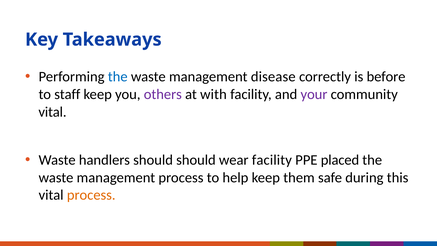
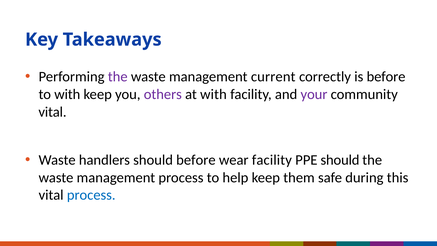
the at (118, 77) colour: blue -> purple
disease: disease -> current
to staff: staff -> with
should should: should -> before
PPE placed: placed -> should
process at (91, 195) colour: orange -> blue
